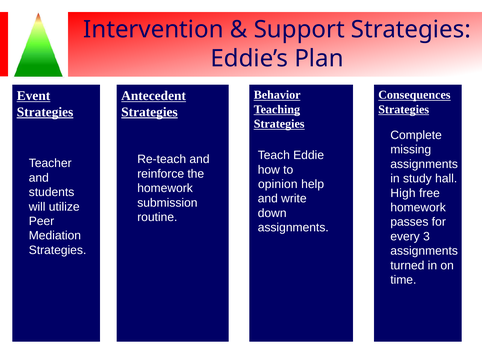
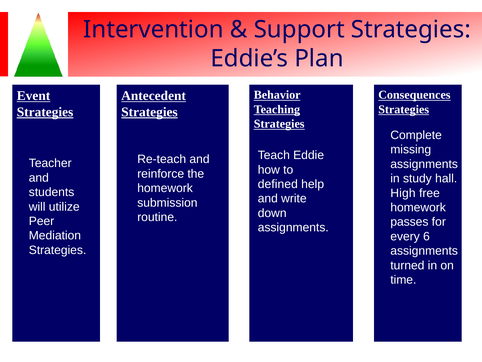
opinion: opinion -> defined
3: 3 -> 6
